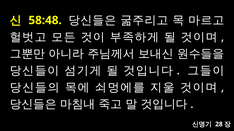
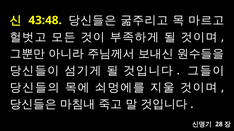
58:48: 58:48 -> 43:48
